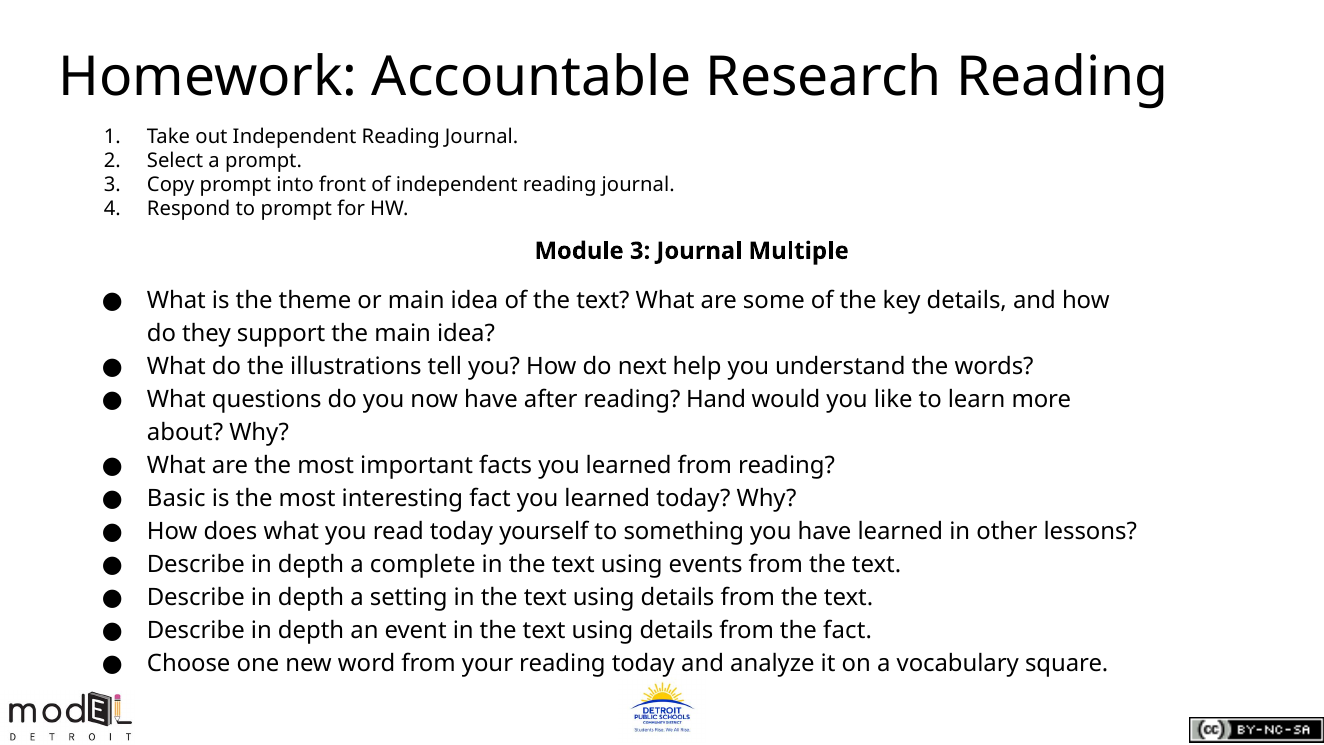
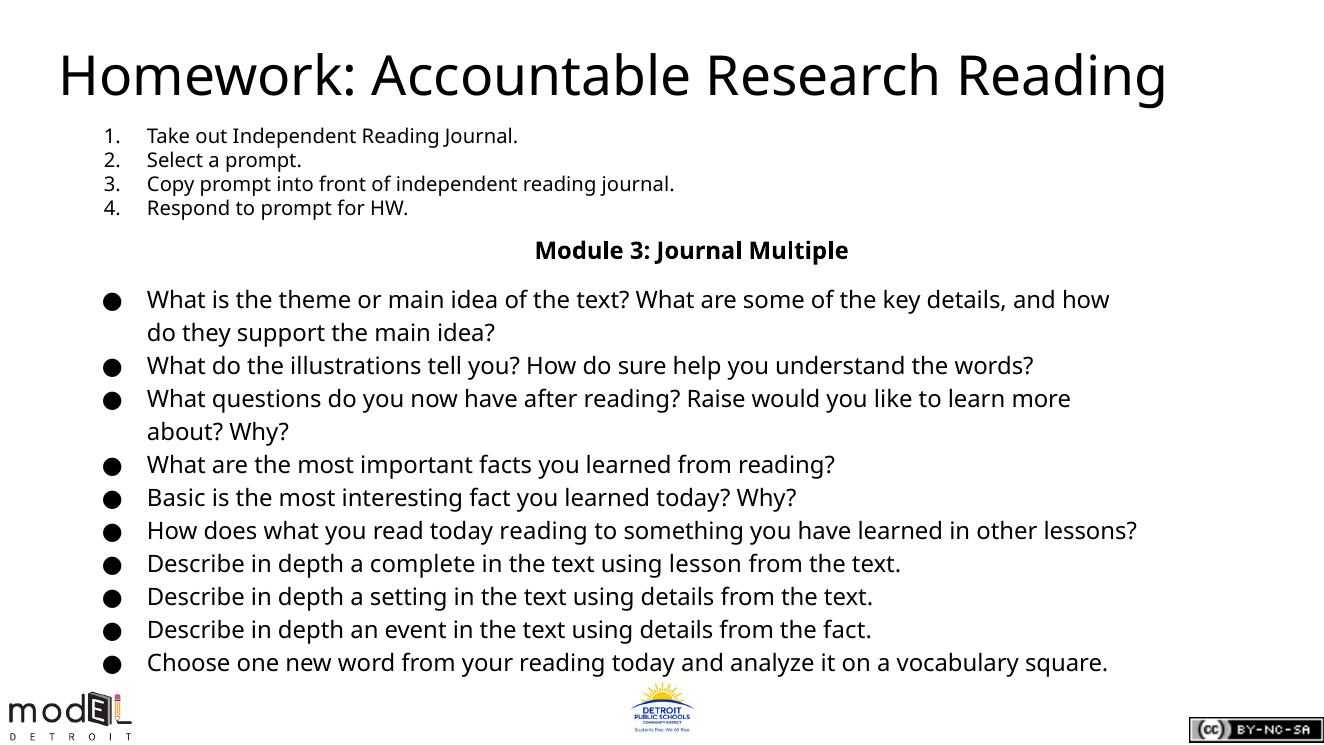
next: next -> sure
Hand: Hand -> Raise
today yourself: yourself -> reading
events: events -> lesson
